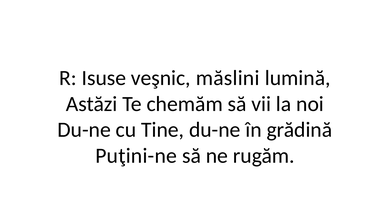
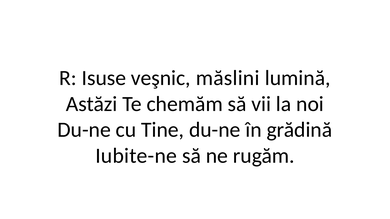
Puţini-ne: Puţini-ne -> Iubite-ne
